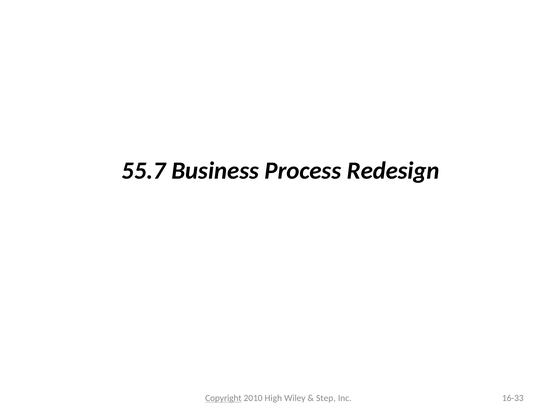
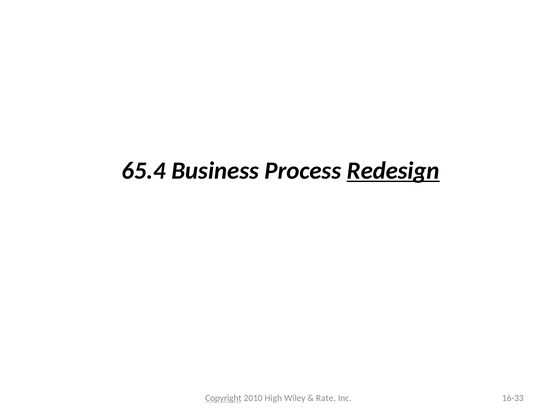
55.7: 55.7 -> 65.4
Redesign underline: none -> present
Step: Step -> Rate
